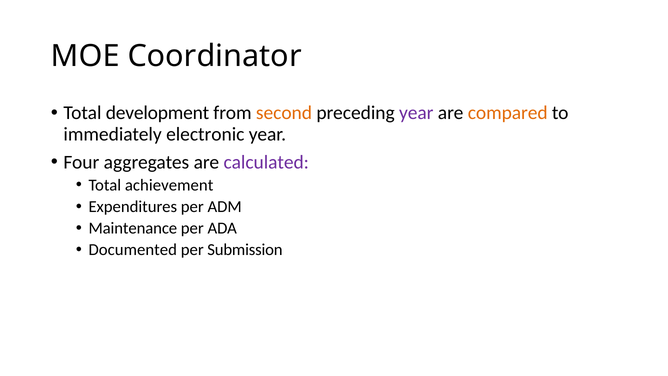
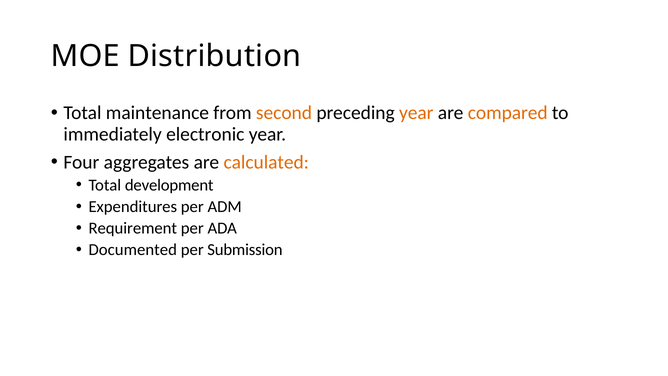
Coordinator: Coordinator -> Distribution
development: development -> maintenance
year at (416, 113) colour: purple -> orange
calculated colour: purple -> orange
achievement: achievement -> development
Maintenance: Maintenance -> Requirement
